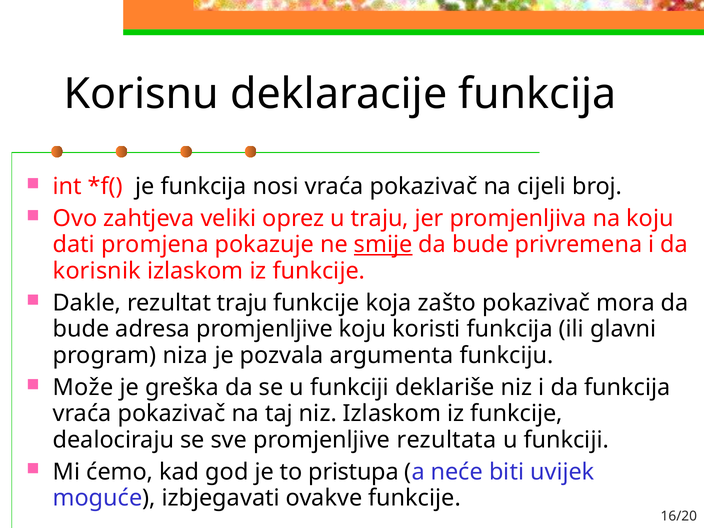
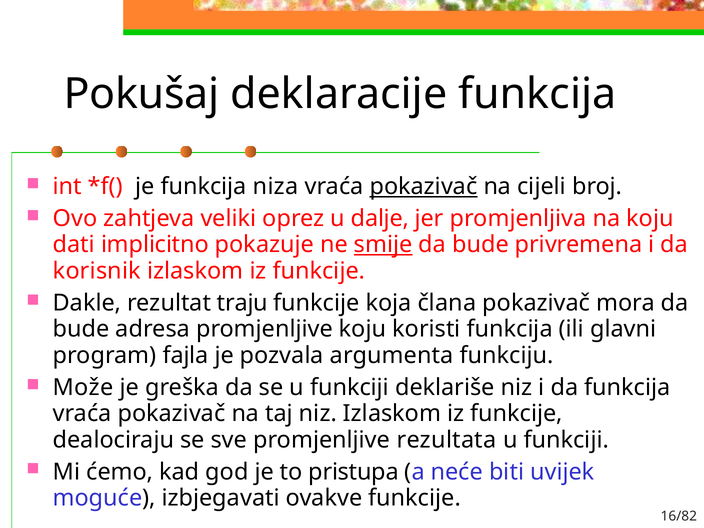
Korisnu: Korisnu -> Pokušaj
nosi: nosi -> niza
pokazivač at (424, 186) underline: none -> present
u traju: traju -> dalje
promjena: promjena -> implicitno
zašto: zašto -> člana
niza: niza -> fajla
16/20: 16/20 -> 16/82
